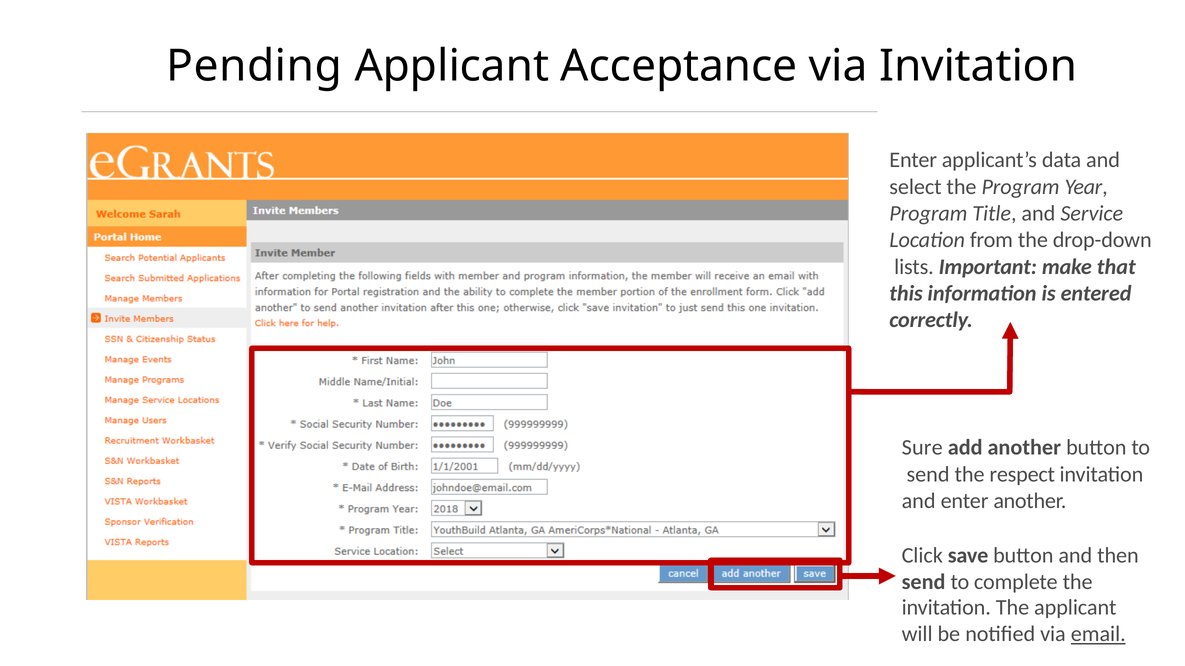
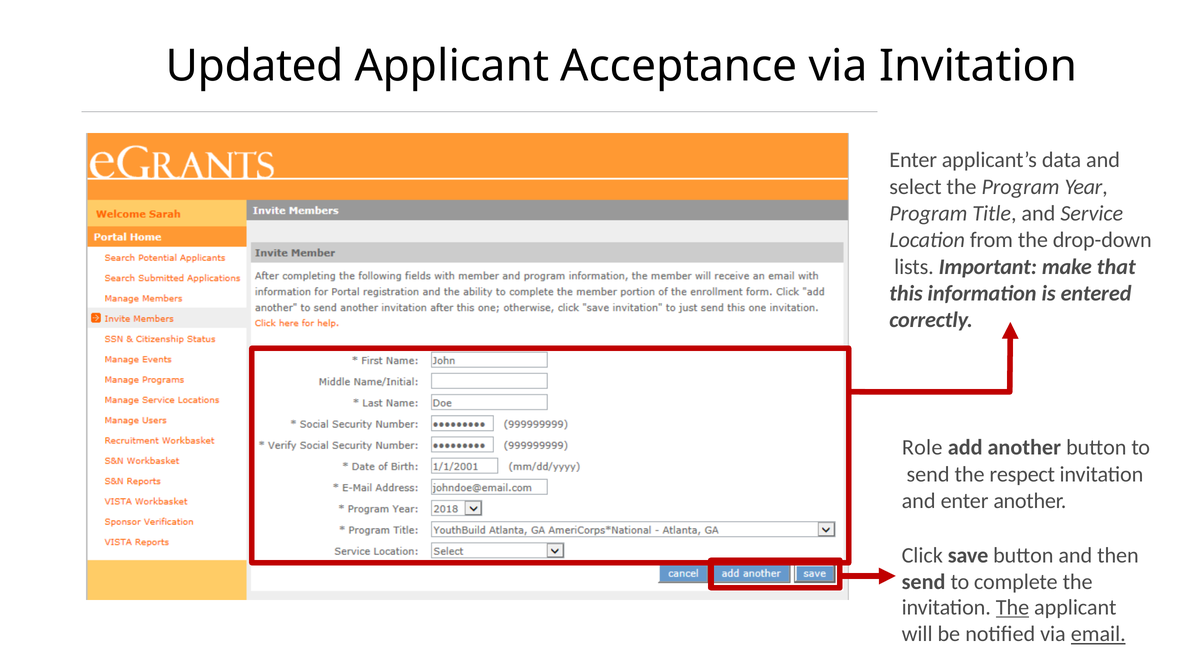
Pending: Pending -> Updated
Sure: Sure -> Role
The at (1013, 608) underline: none -> present
